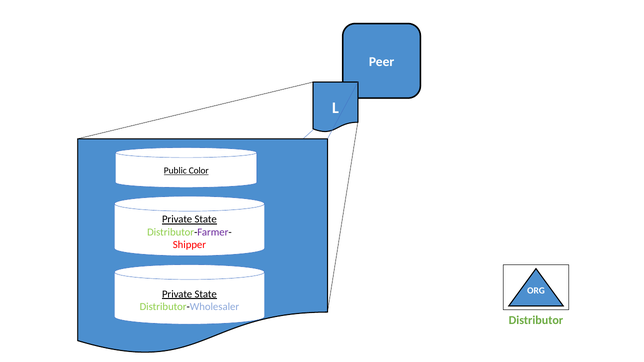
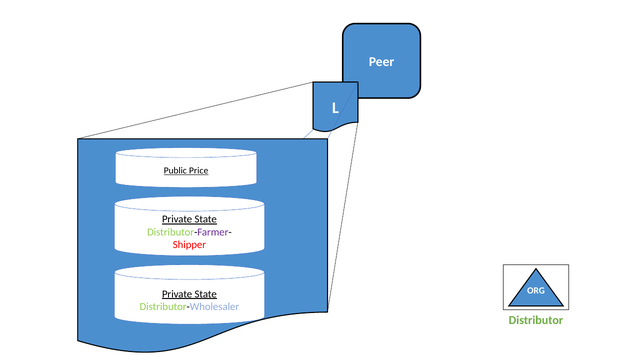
Color: Color -> Price
